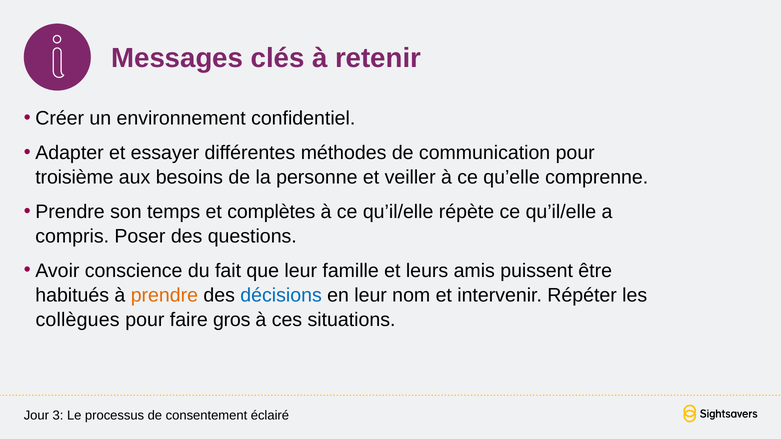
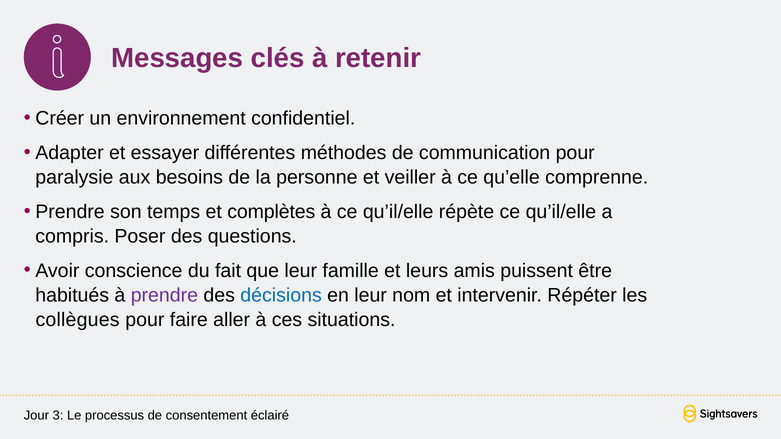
troisième: troisième -> paralysie
prendre at (164, 295) colour: orange -> purple
gros: gros -> aller
